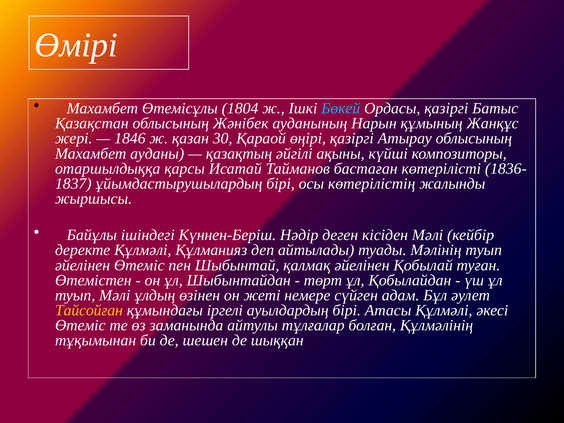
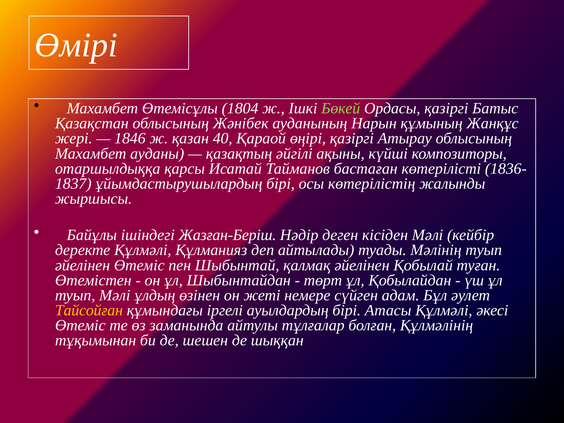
Бөкей colour: light blue -> light green
30: 30 -> 40
Күннен-Беріш: Күннен-Беріш -> Жазған-Беріш
